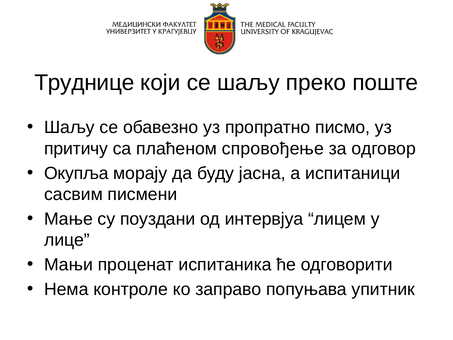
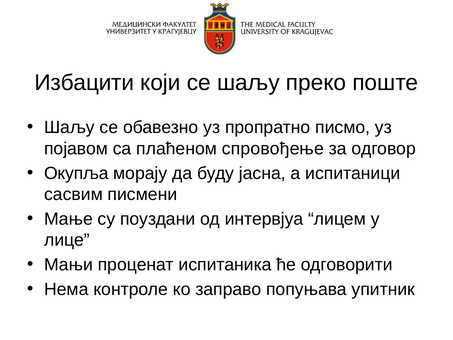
Труднице: Труднице -> Избацити
притичу: притичу -> појавом
